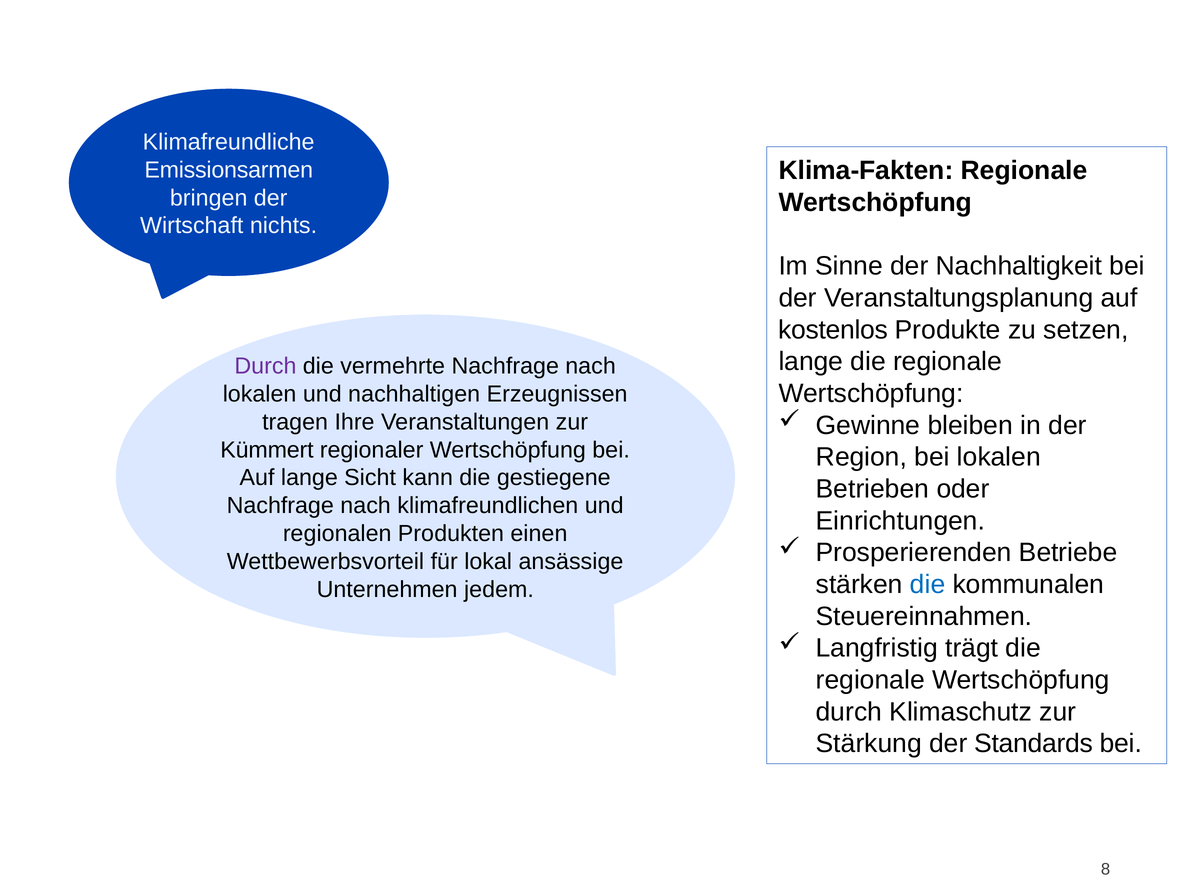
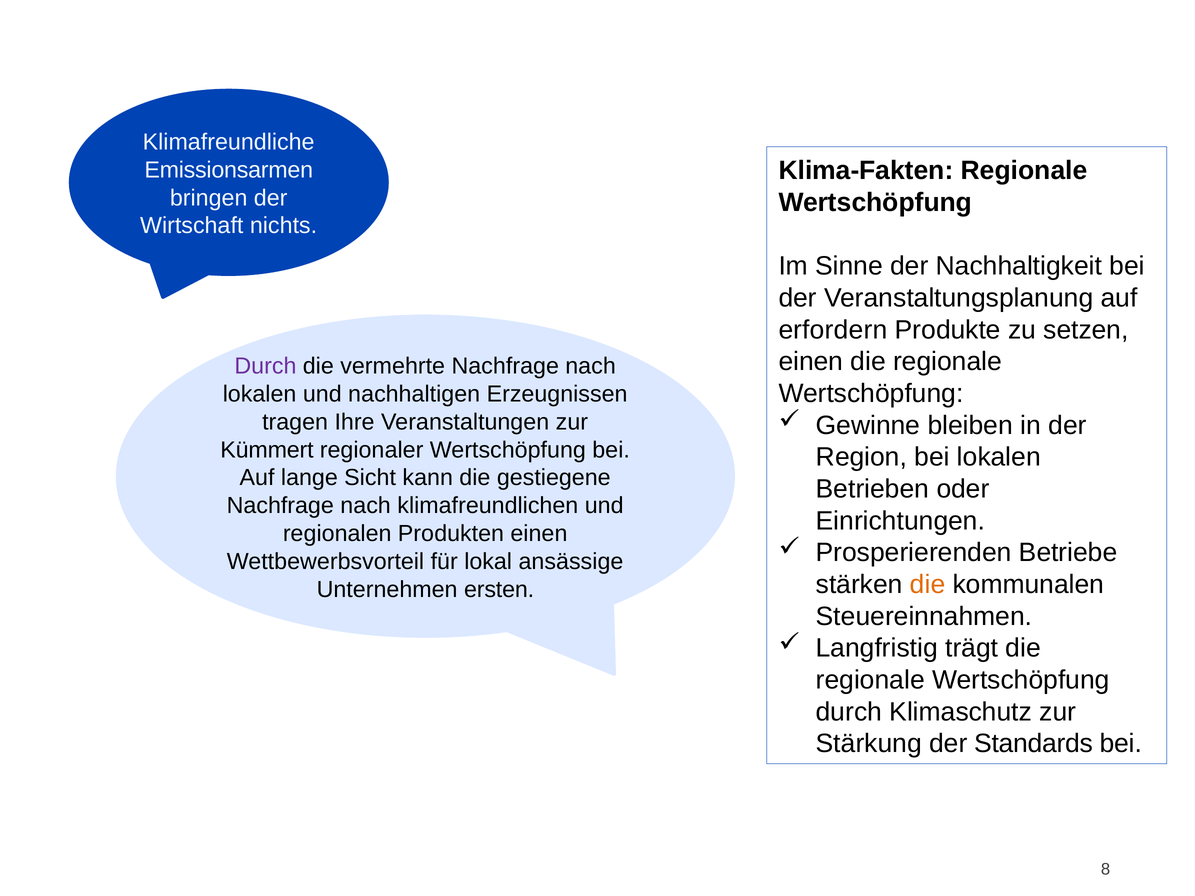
kostenlos: kostenlos -> erfordern
lange at (811, 362): lange -> einen
die at (928, 585) colour: blue -> orange
jedem: jedem -> ersten
